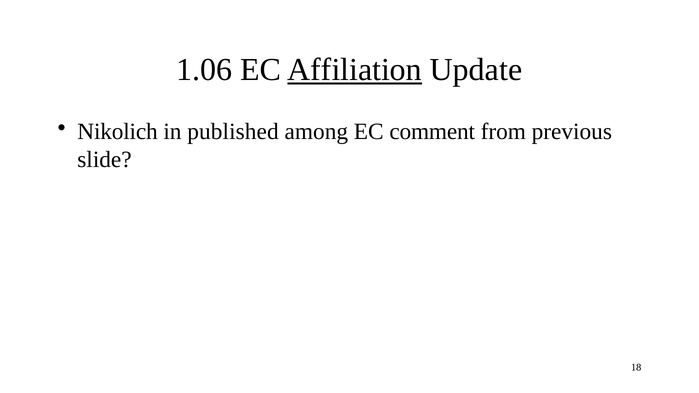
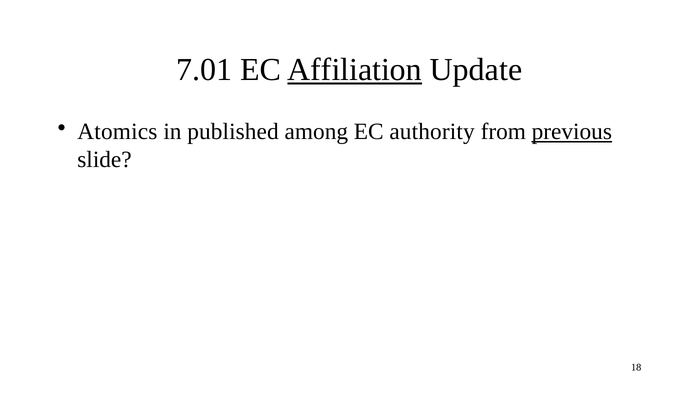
1.06: 1.06 -> 7.01
Nikolich: Nikolich -> Atomics
comment: comment -> authority
previous underline: none -> present
